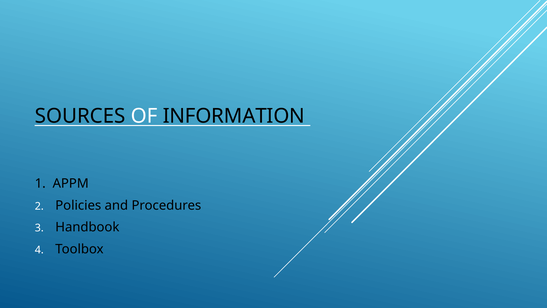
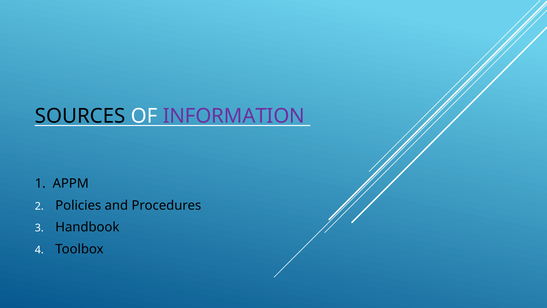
INFORMATION colour: black -> purple
